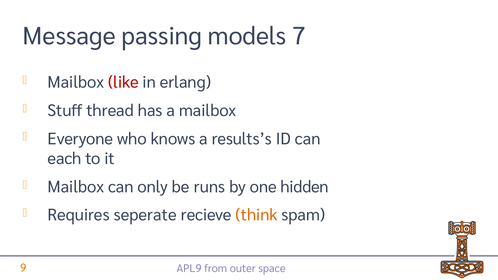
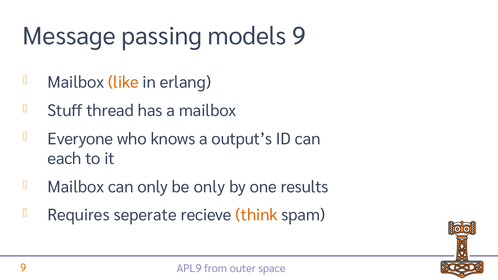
models 7: 7 -> 9
like colour: red -> orange
results’s: results’s -> output’s
be runs: runs -> only
hidden: hidden -> results
